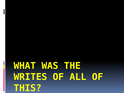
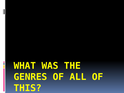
WRITES: WRITES -> GENRES
